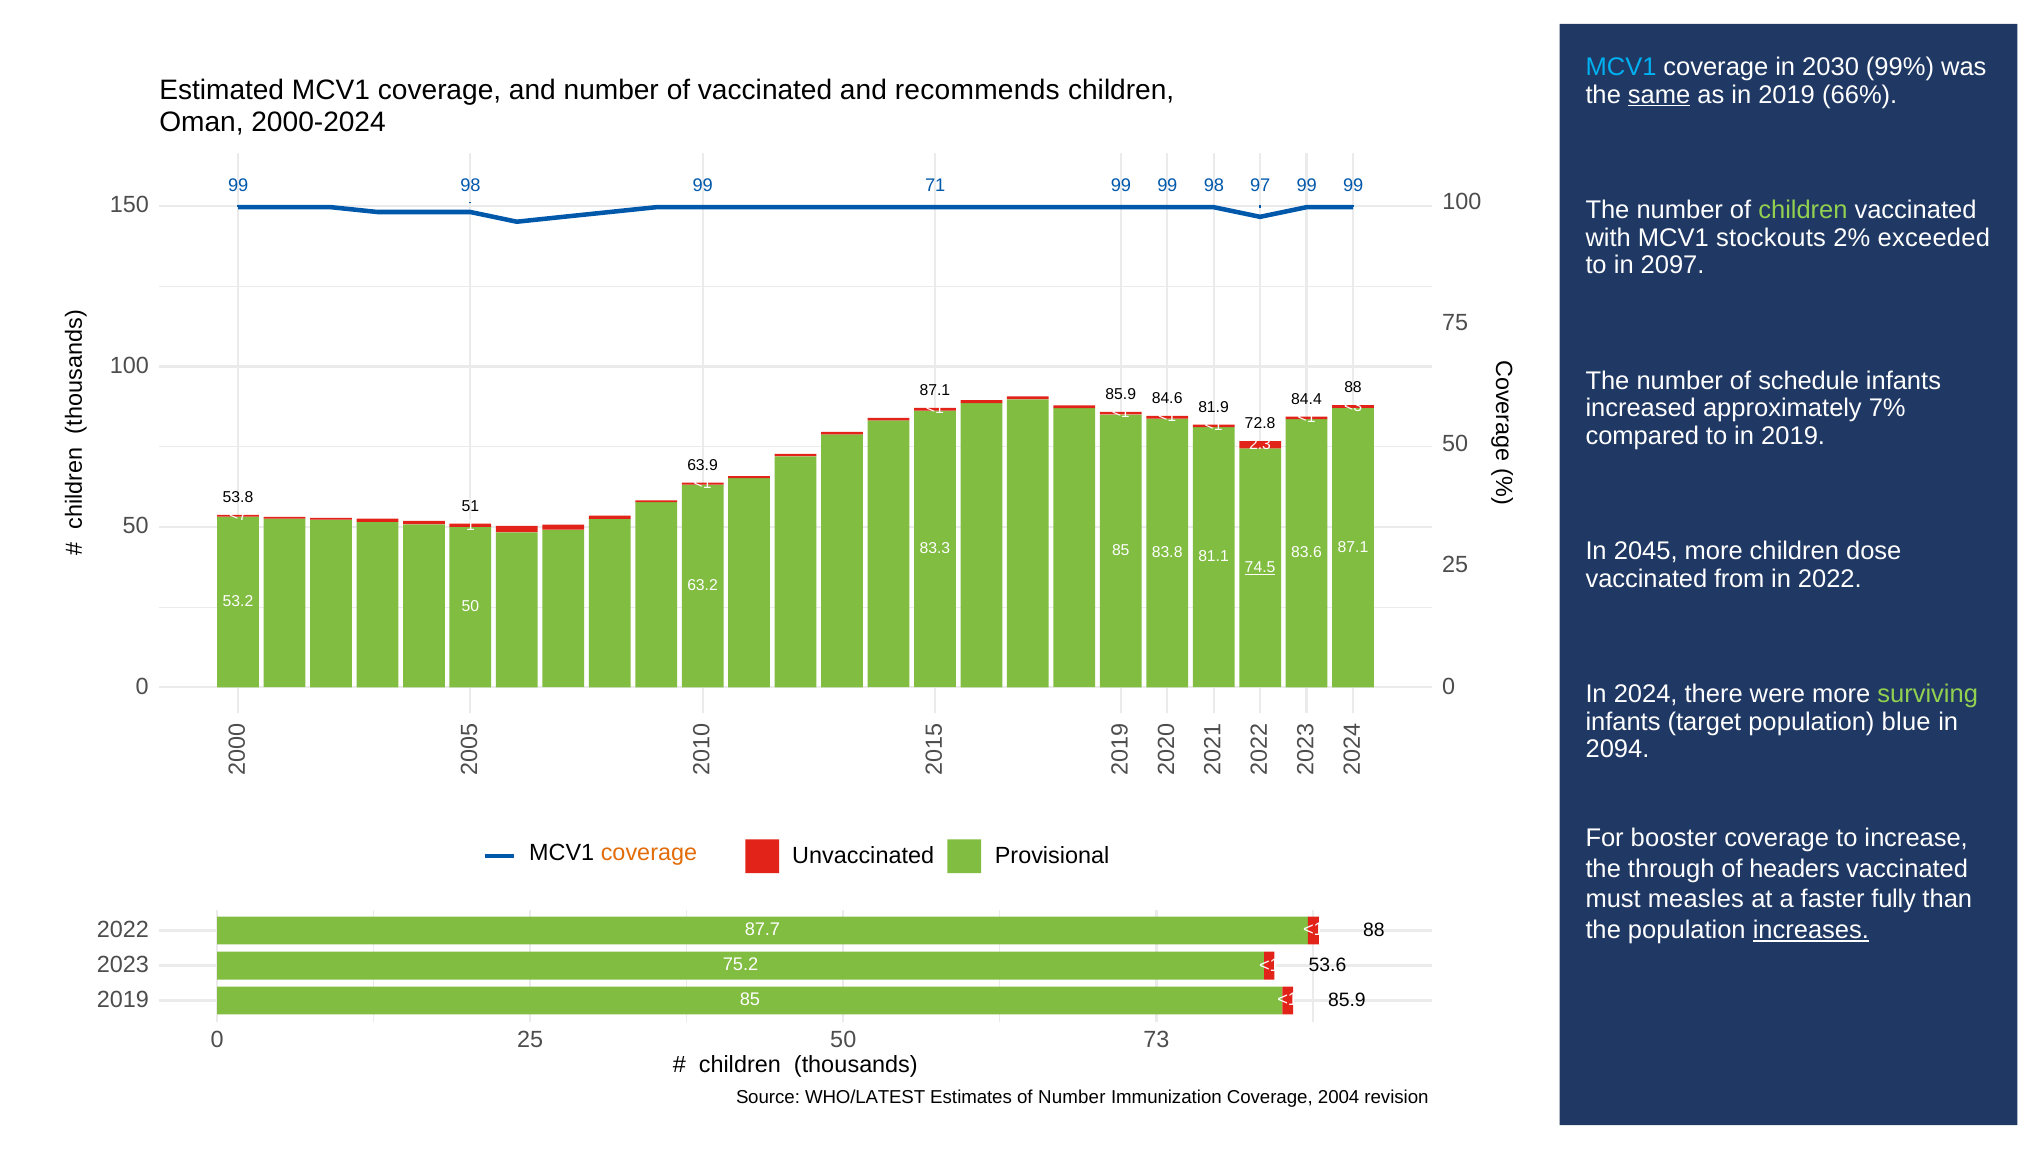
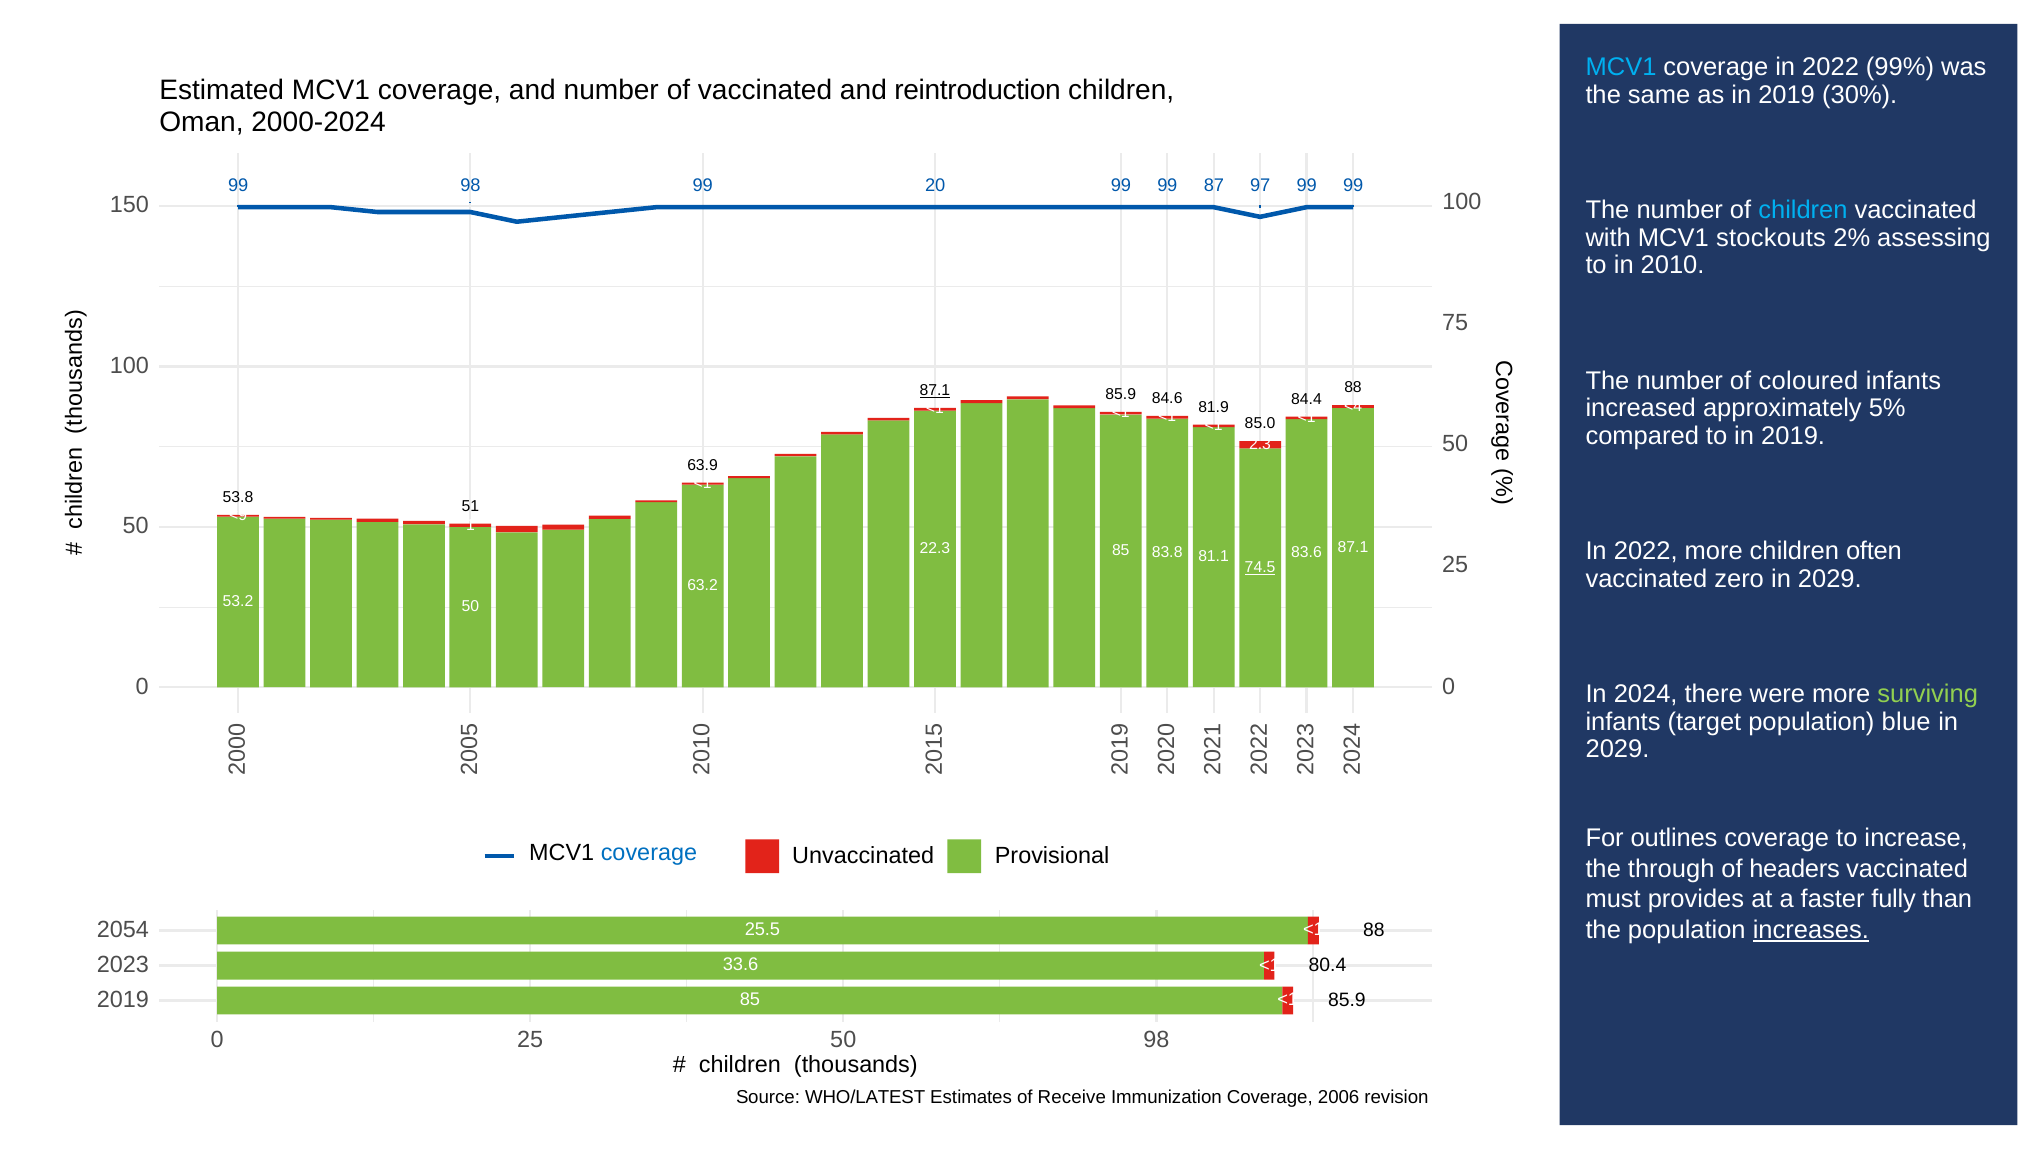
coverage in 2030: 2030 -> 2022
recommends: recommends -> reintroduction
same underline: present -> none
66%: 66% -> 30%
71: 71 -> 20
99 99 98: 98 -> 87
children at (1803, 210) colour: light green -> light blue
exceeded: exceeded -> assessing
2097: 2097 -> 2010
schedule: schedule -> coloured
87.1 at (935, 390) underline: none -> present
7%: 7% -> 5%
<3: <3 -> <4
72.8: 72.8 -> 85.0
<7: <7 -> <9
2045 at (1646, 551): 2045 -> 2022
dose: dose -> often
83.3: 83.3 -> 22.3
from: from -> zero
2022 at (1830, 579): 2022 -> 2029
2094 at (1617, 750): 2094 -> 2029
booster: booster -> outlines
coverage at (649, 853) colour: orange -> blue
measles: measles -> provides
2022 at (123, 930): 2022 -> 2054
87.7: 87.7 -> 25.5
53.6: 53.6 -> 80.4
75.2: 75.2 -> 33.6
50 73: 73 -> 98
of Number: Number -> Receive
2004: 2004 -> 2006
